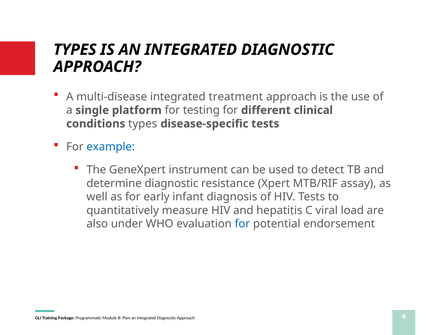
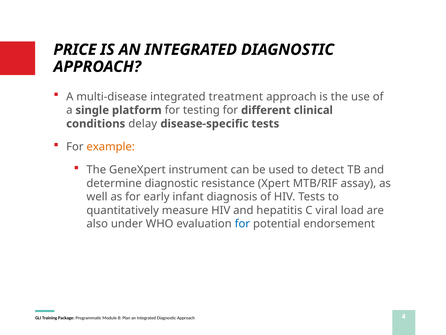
TYPES at (75, 50): TYPES -> PRICE
conditions types: types -> delay
example colour: blue -> orange
